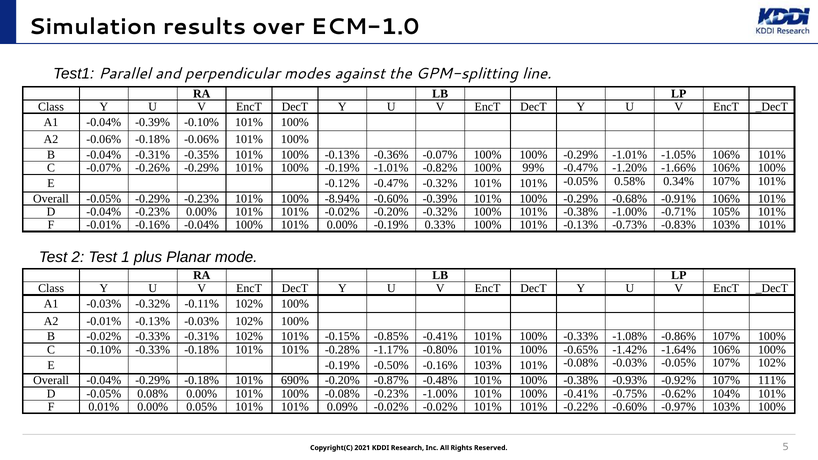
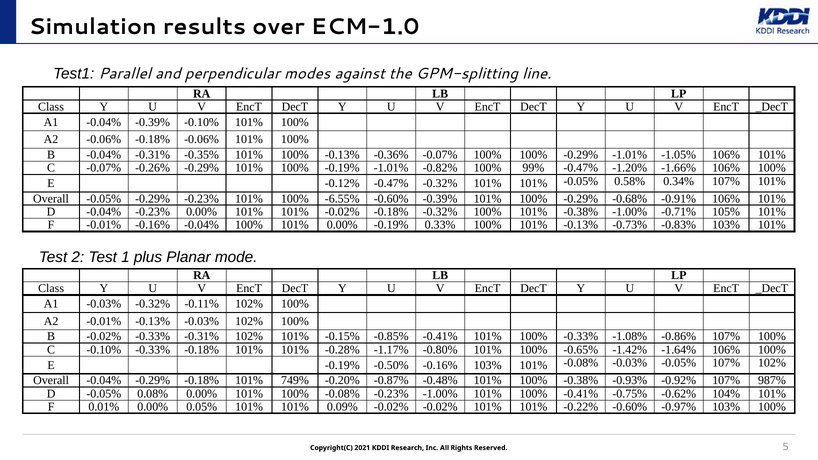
-8.94%: -8.94% -> -6.55%
-0.02% -0.20%: -0.20% -> -0.18%
690%: 690% -> 749%
111%: 111% -> 987%
